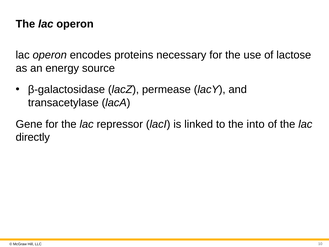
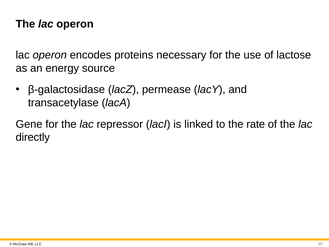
into: into -> rate
